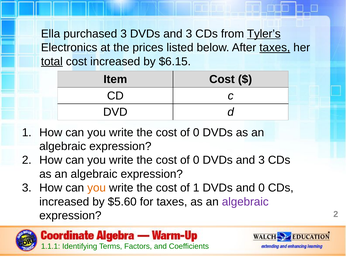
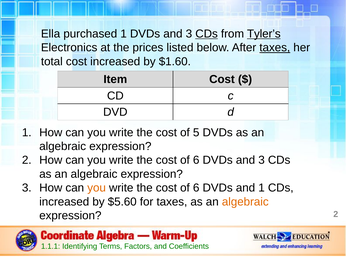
purchased 3: 3 -> 1
CDs at (207, 34) underline: none -> present
total underline: present -> none
$6.15: $6.15 -> $1.60
0 at (196, 132): 0 -> 5
0 at (196, 160): 0 -> 6
1 at (196, 188): 1 -> 6
and 0: 0 -> 1
algebraic at (245, 201) colour: purple -> orange
